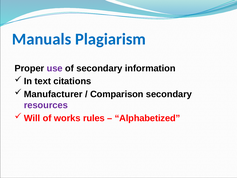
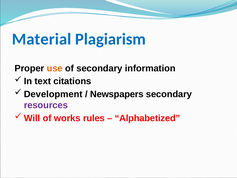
Manuals: Manuals -> Material
use colour: purple -> orange
Manufacturer: Manufacturer -> Development
Comparison: Comparison -> Newspapers
